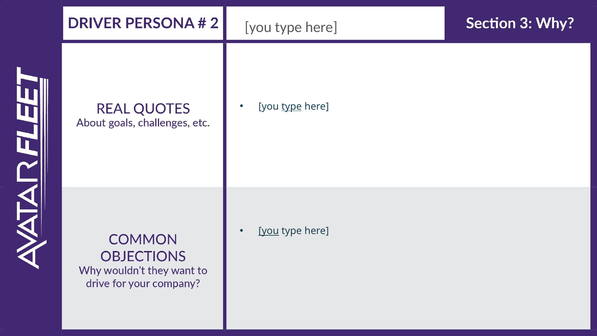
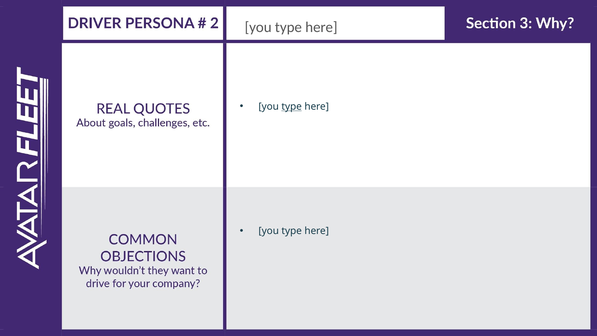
you at (269, 231) underline: present -> none
